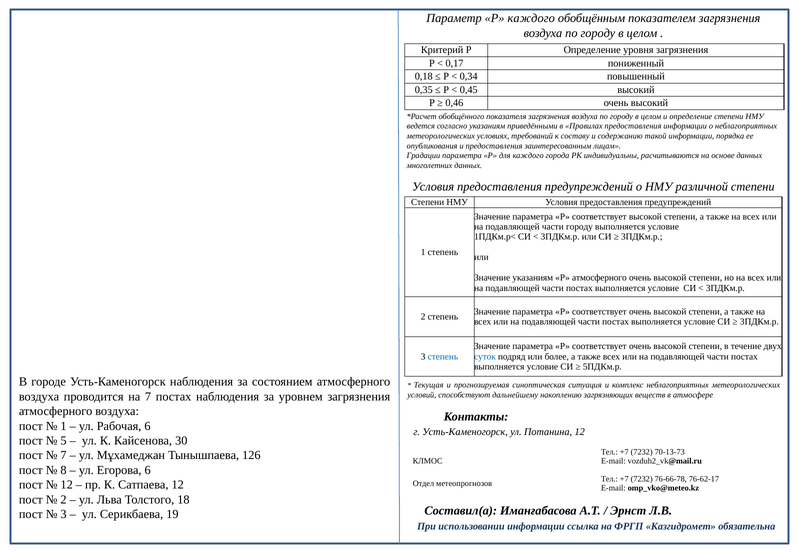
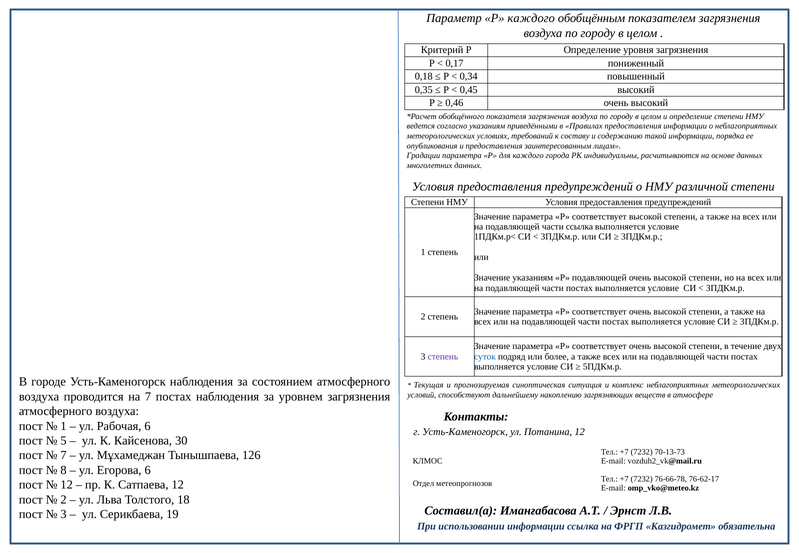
части городу: городу -> ссылка
Р атмосферного: атмосферного -> подавляющей
степень at (443, 357) colour: blue -> purple
